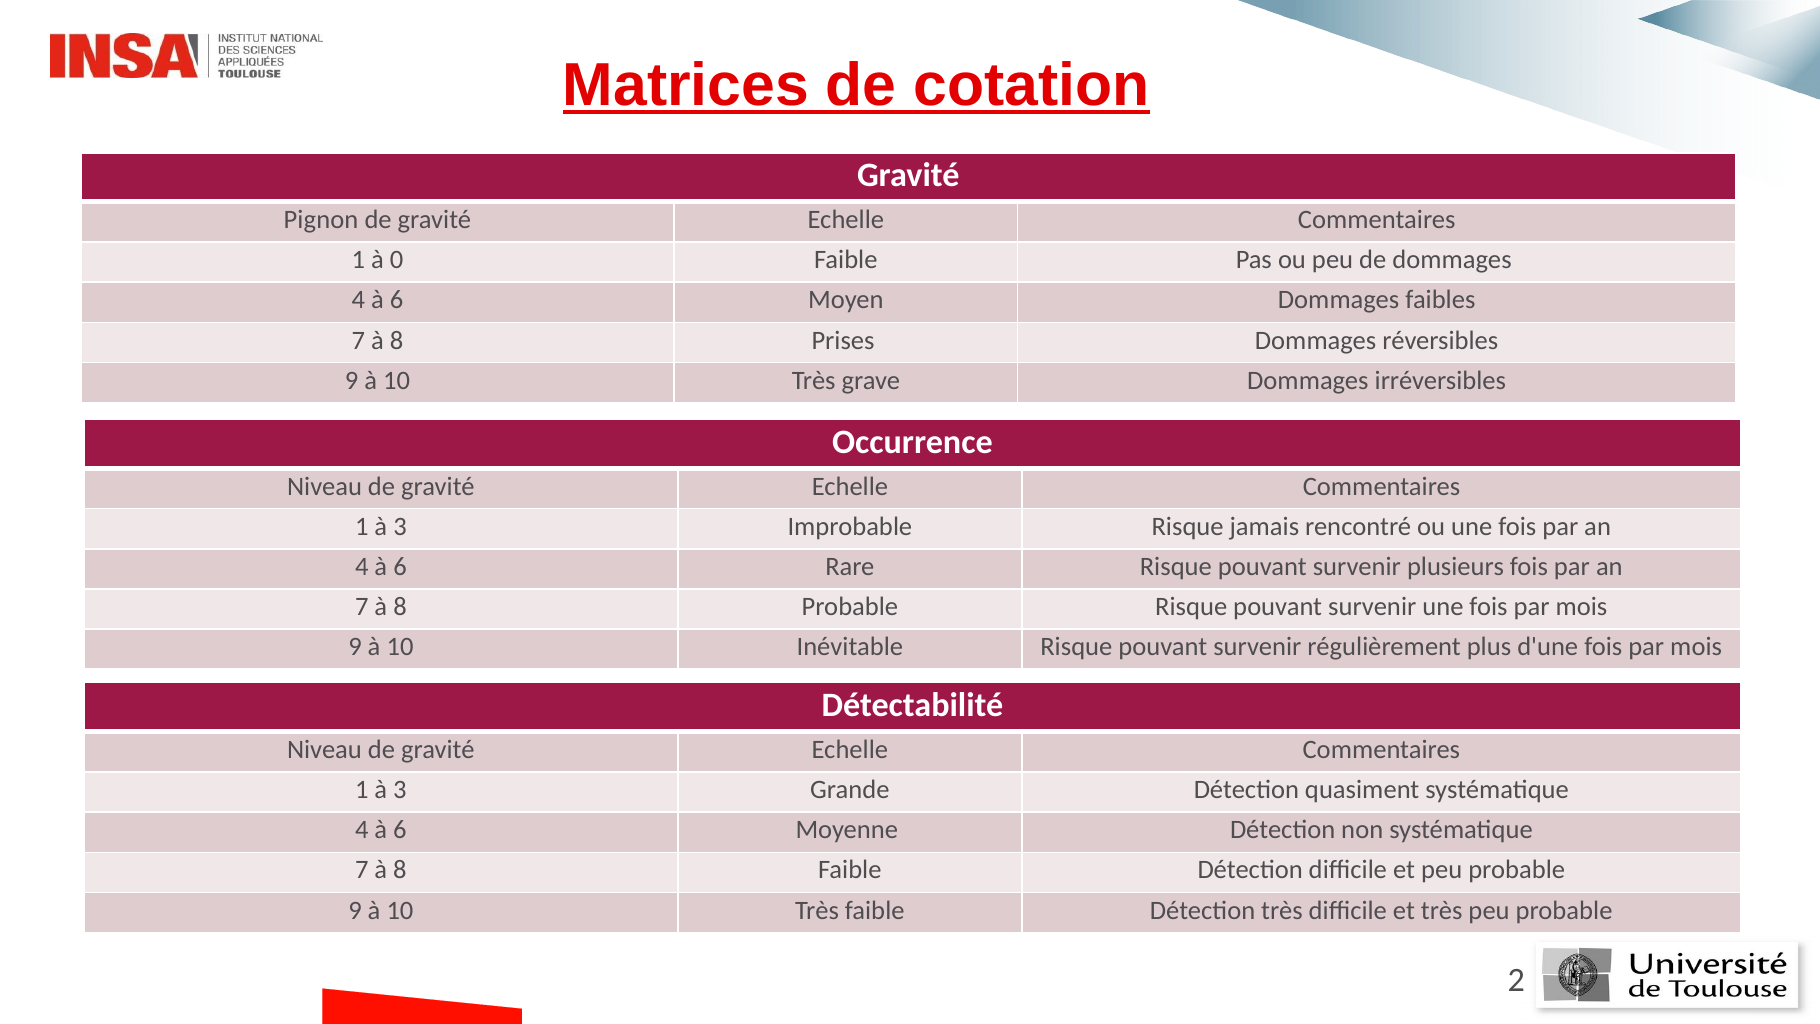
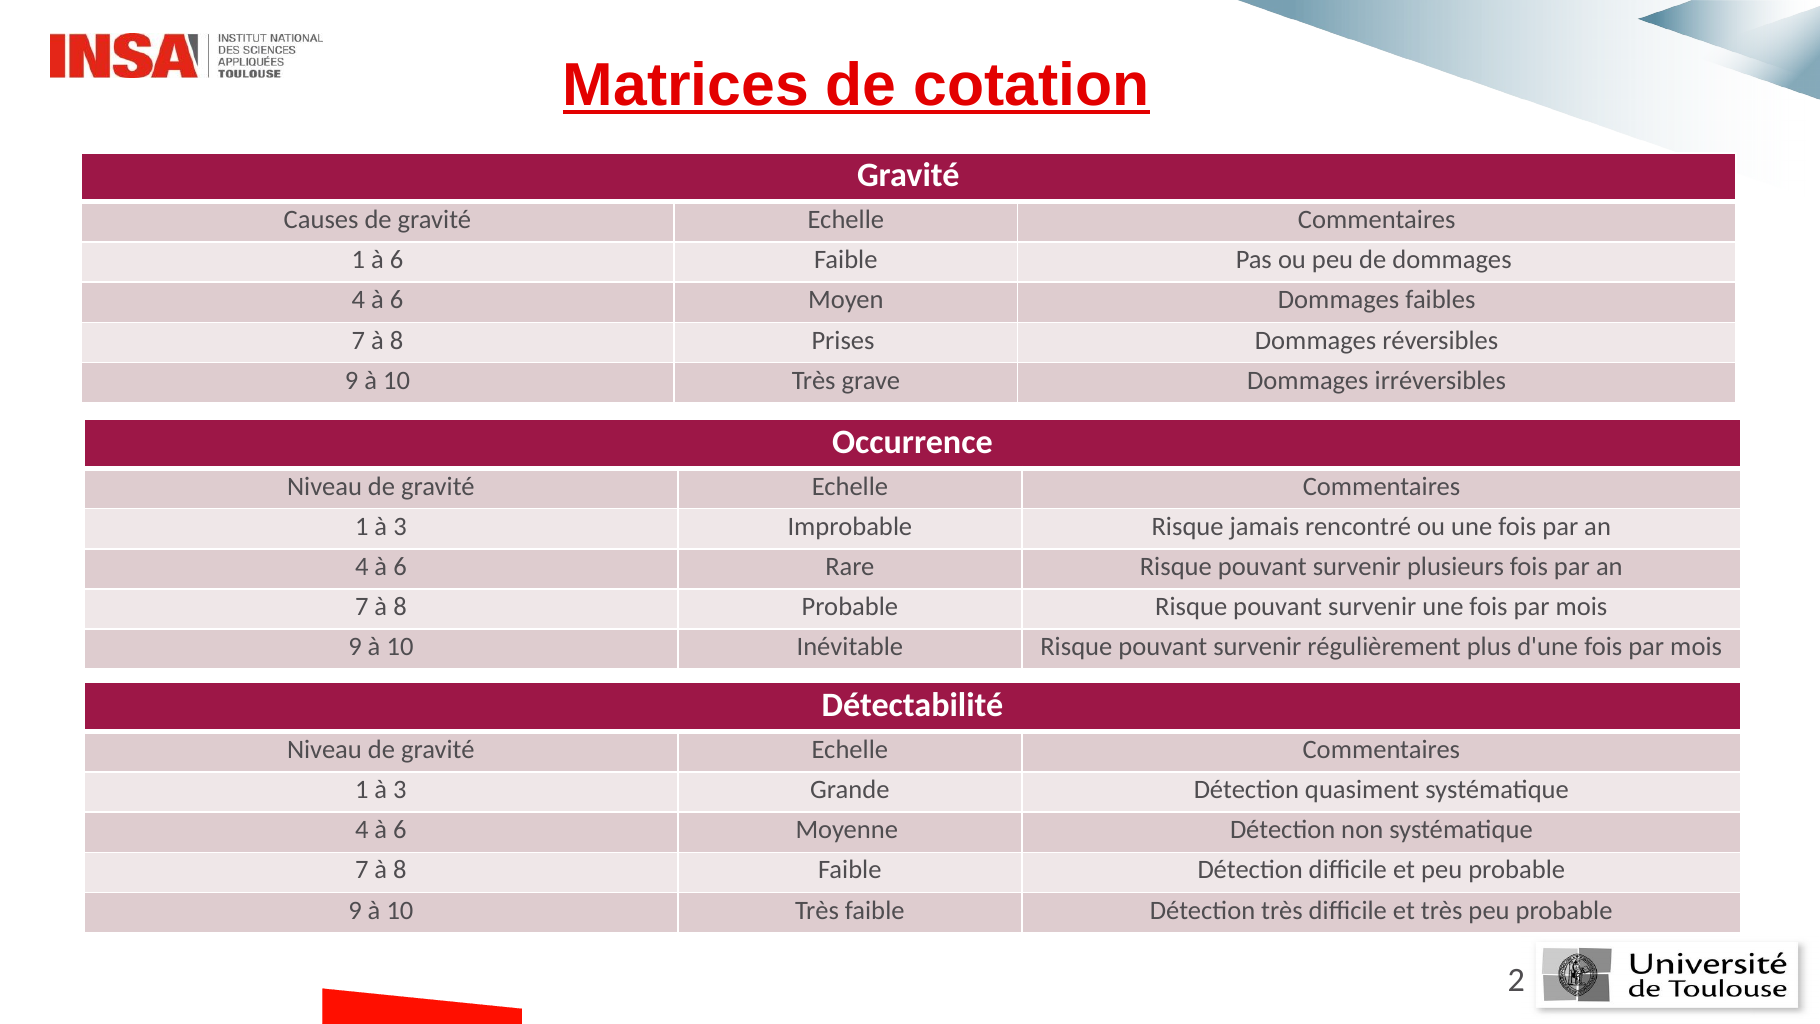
Pignon: Pignon -> Causes
1 à 0: 0 -> 6
